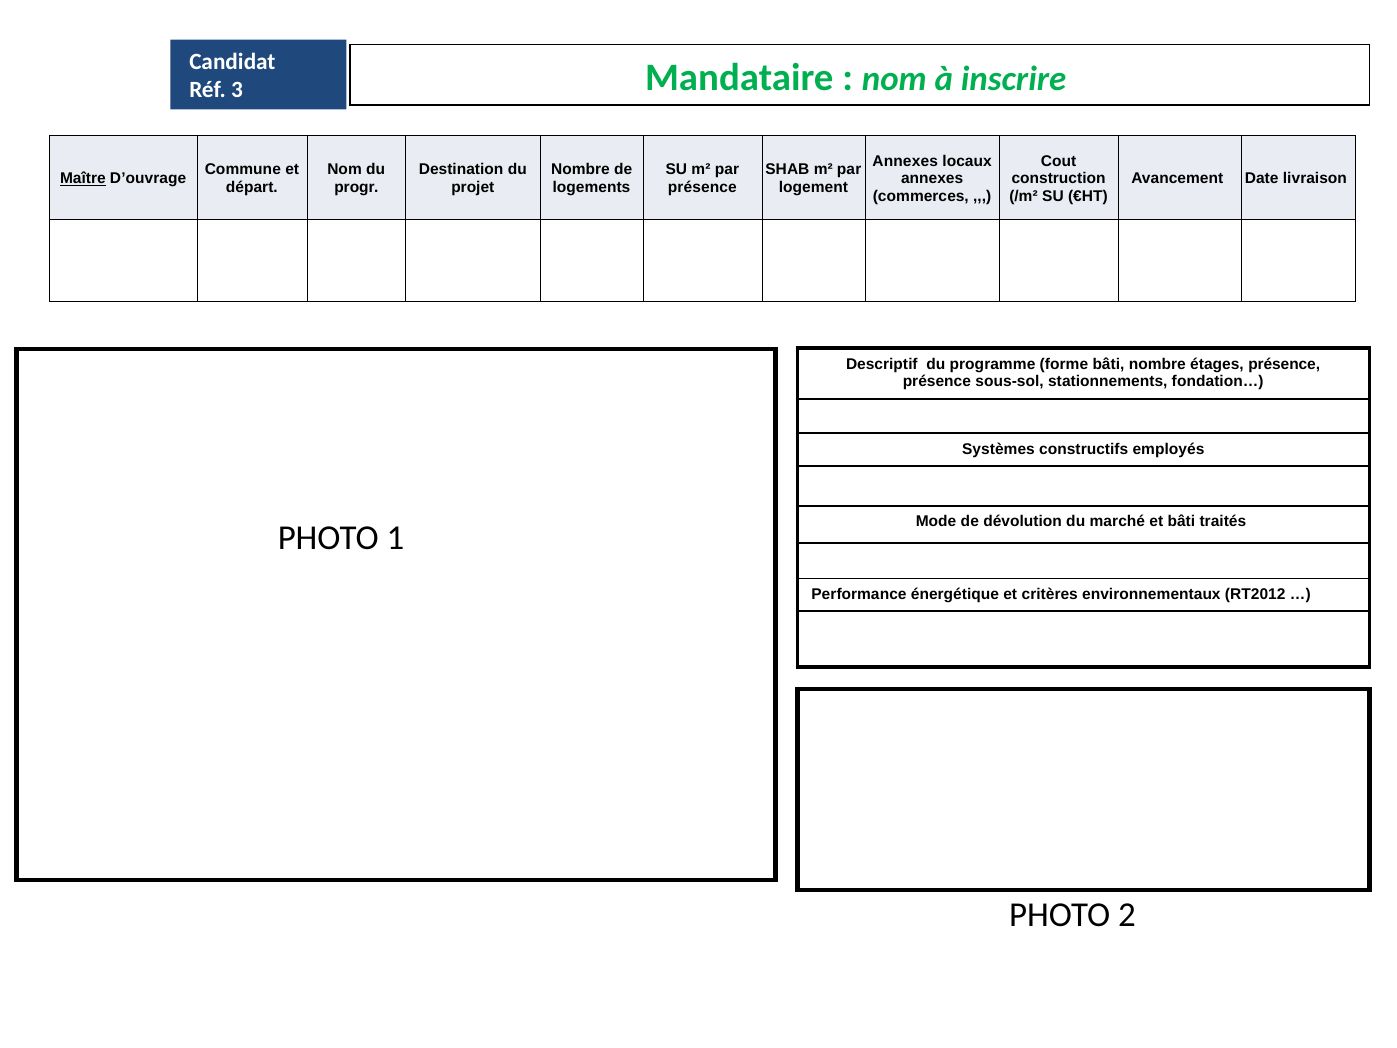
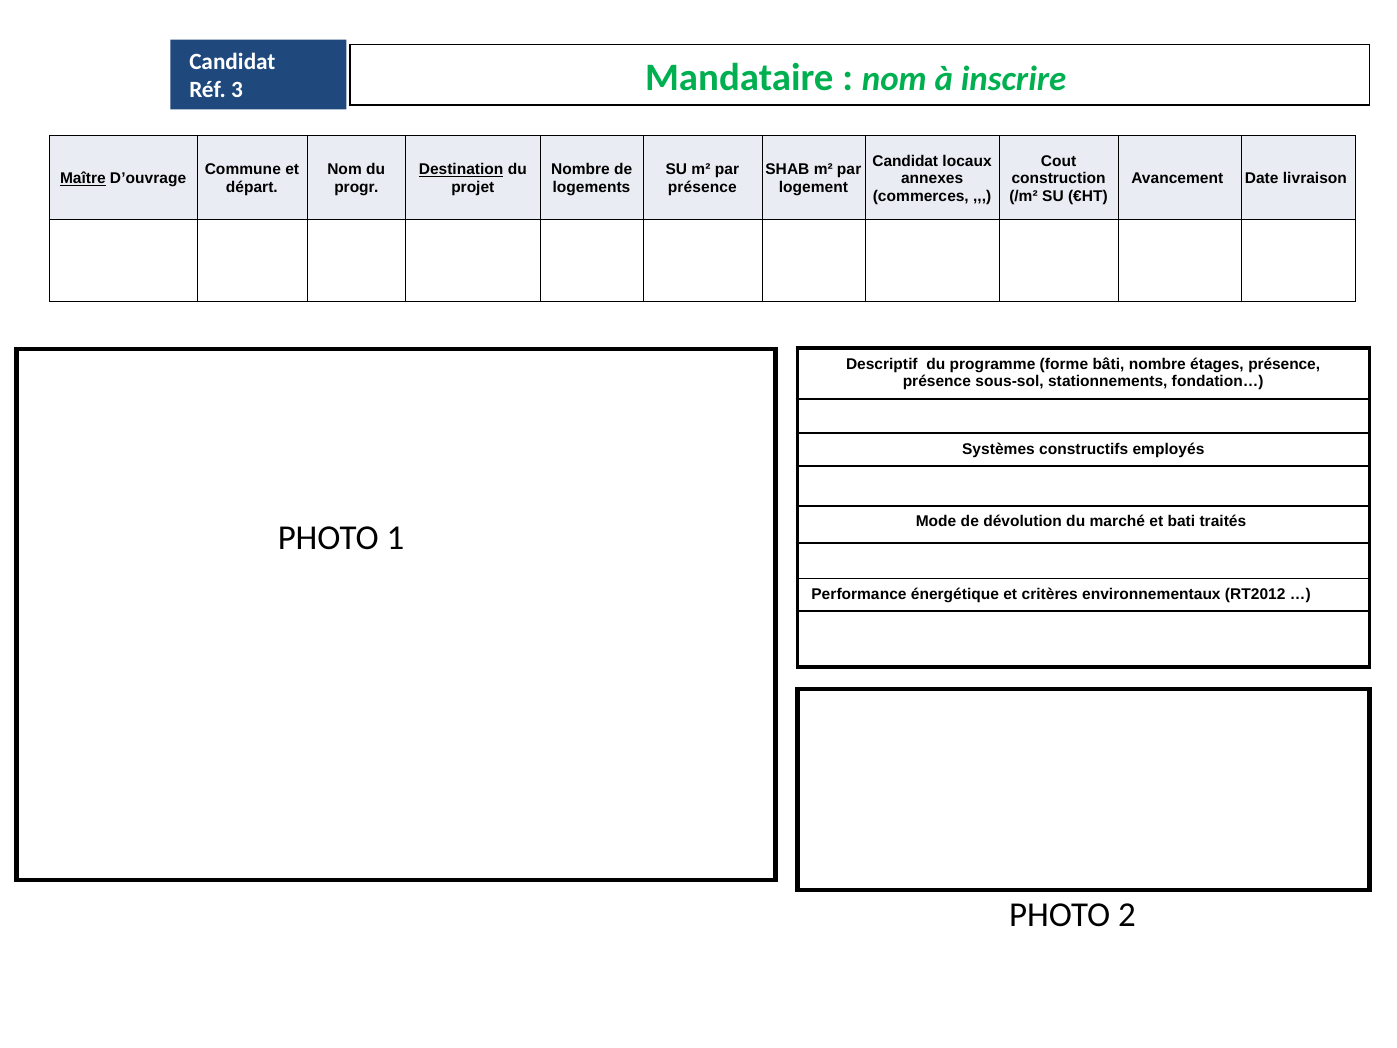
Annexes at (905, 161): Annexes -> Candidat
Destination underline: none -> present
et bâti: bâti -> bati
